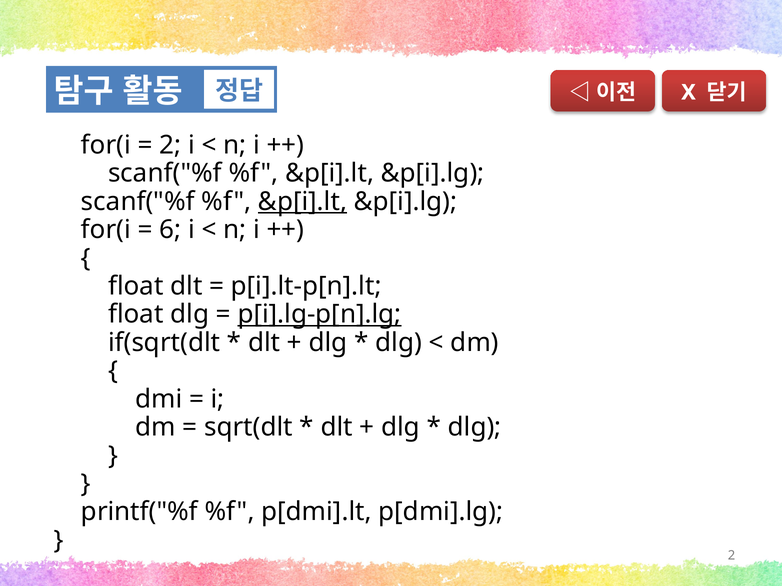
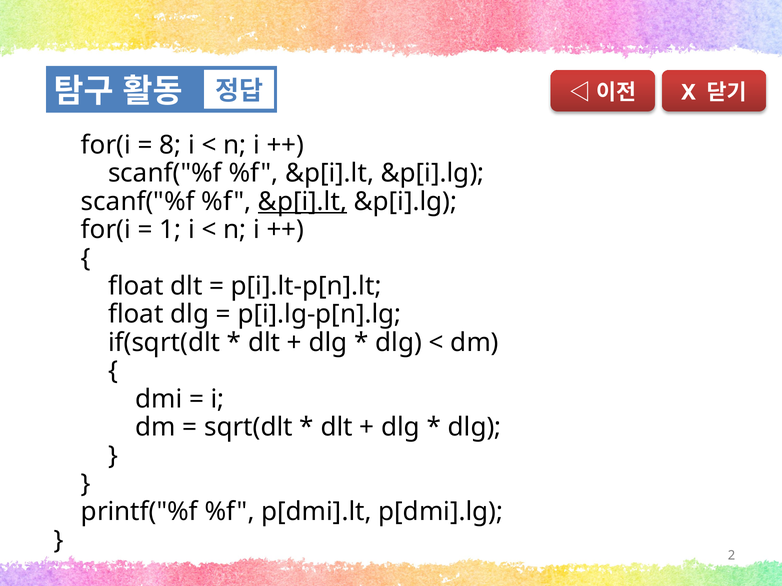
2 at (170, 145): 2 -> 8
6: 6 -> 1
p[i].lg-p[n].lg underline: present -> none
